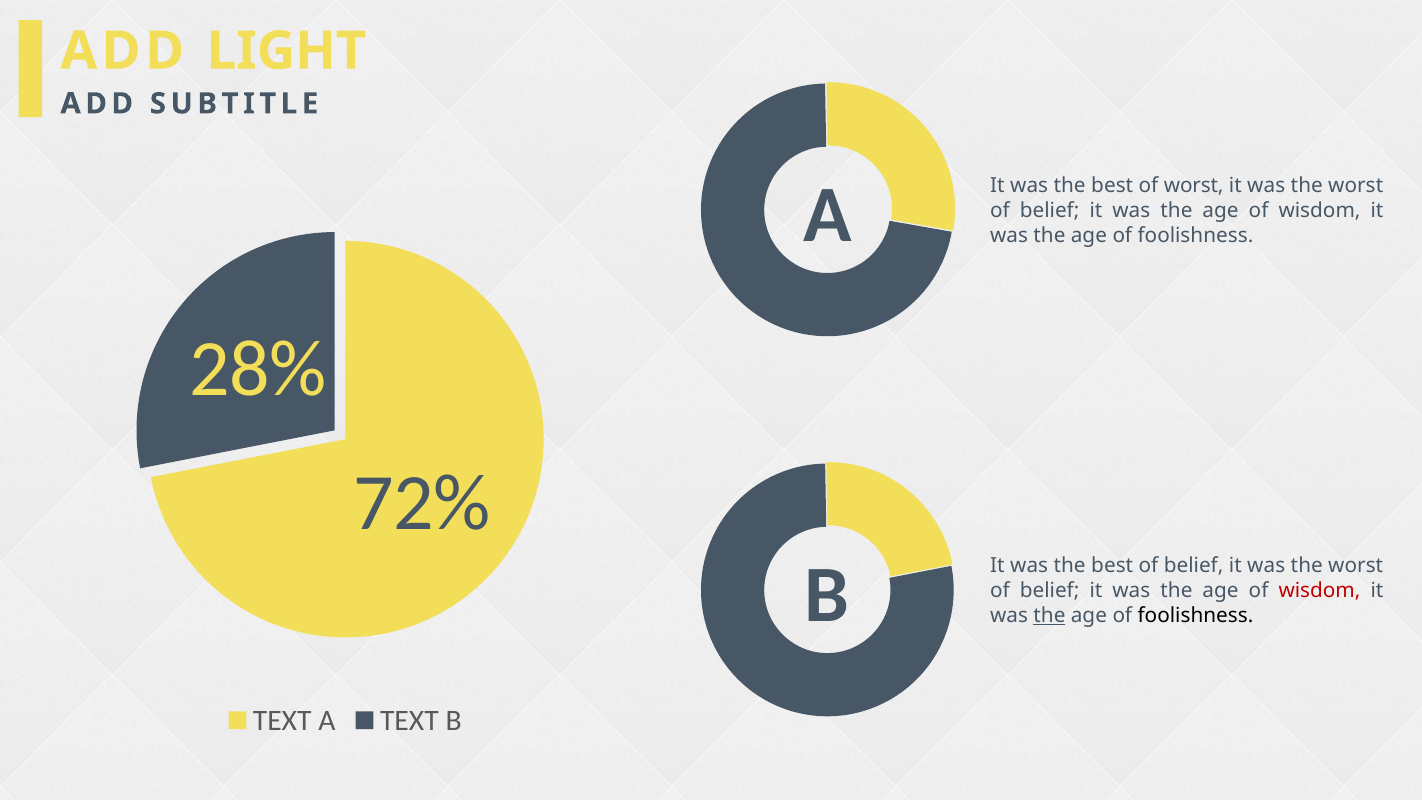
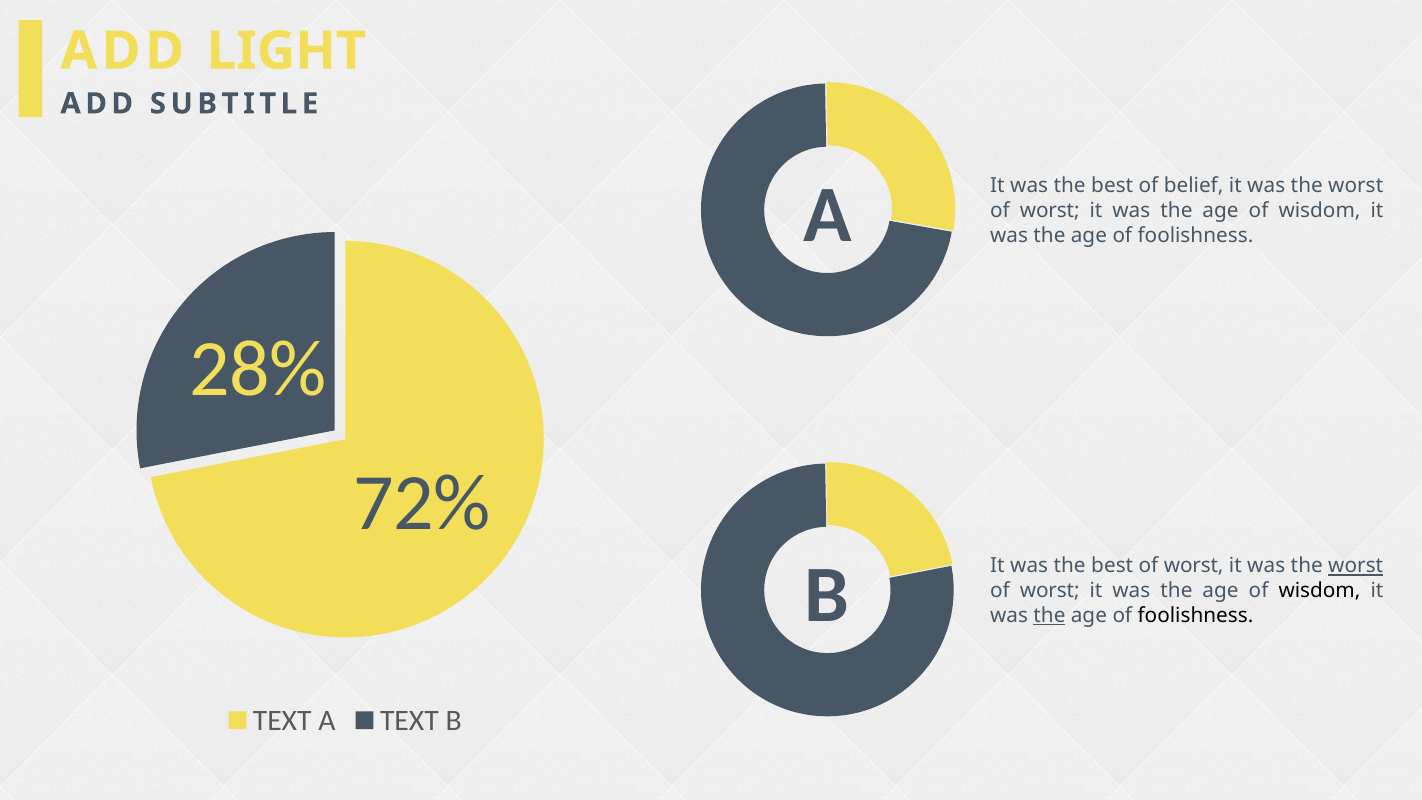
of worst: worst -> belief
belief at (1050, 211): belief -> worst
best of belief: belief -> worst
worst at (1356, 566) underline: none -> present
belief at (1050, 591): belief -> worst
wisdom at (1319, 591) colour: red -> black
